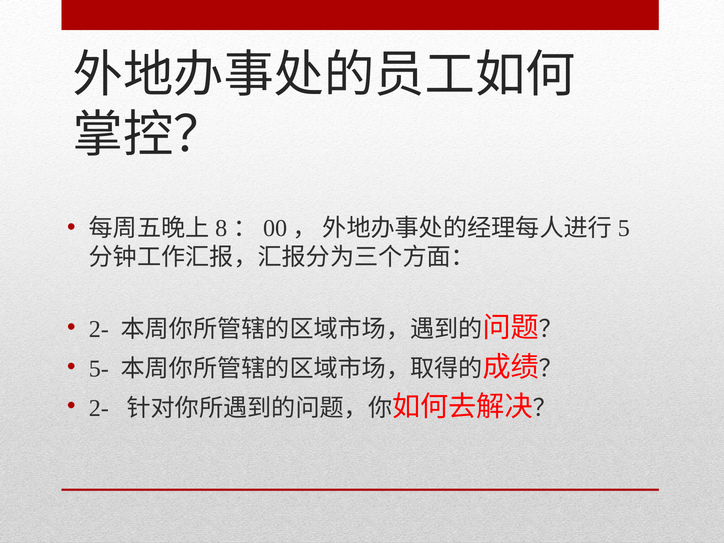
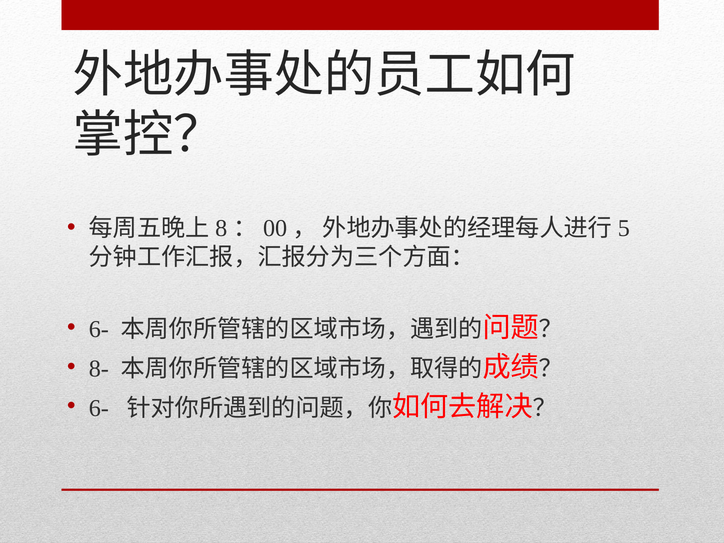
2- at (99, 330): 2- -> 6-
5-: 5- -> 8-
2- at (99, 408): 2- -> 6-
